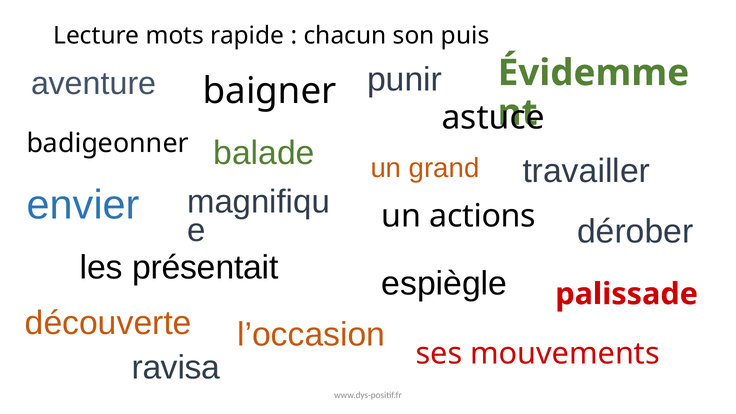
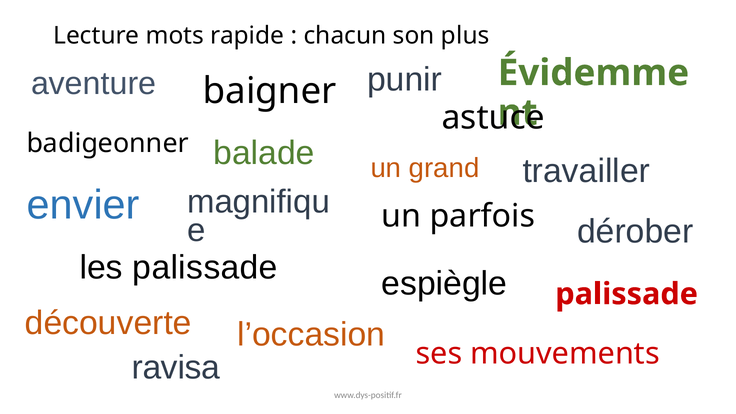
puis: puis -> plus
actions: actions -> parfois
les présentait: présentait -> palissade
